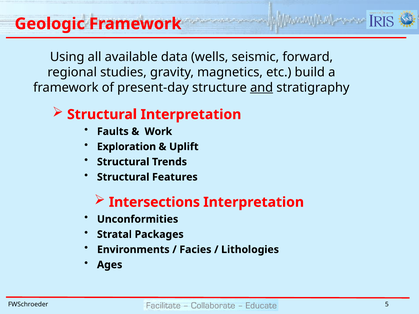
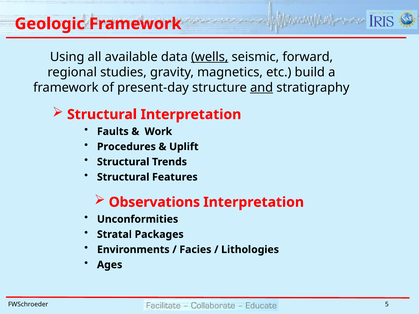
wells underline: none -> present
Exploration: Exploration -> Procedures
Intersections: Intersections -> Observations
